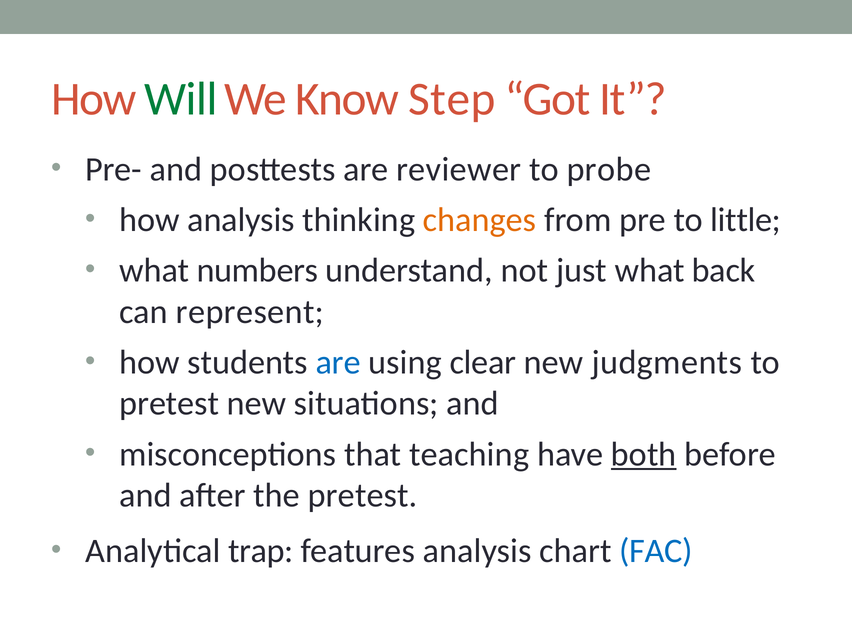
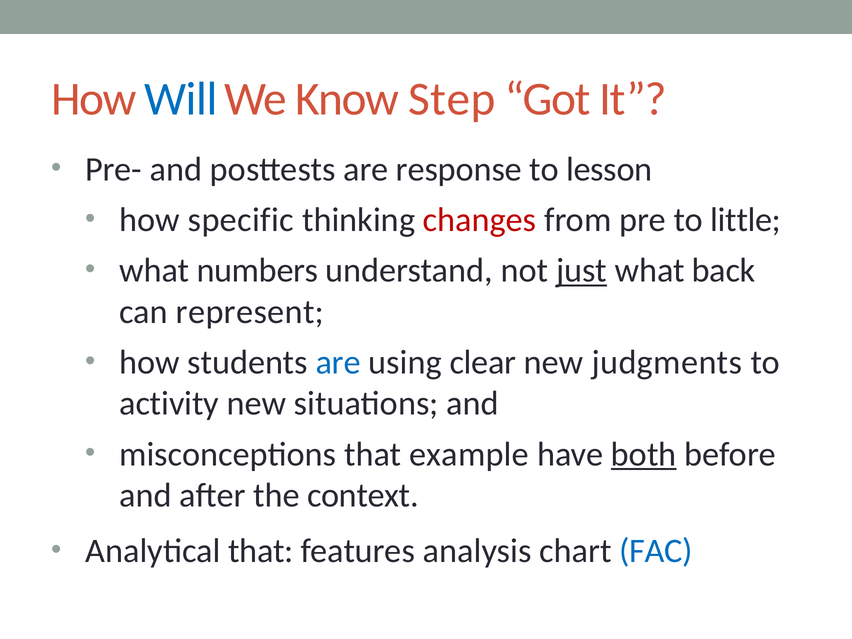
Will colour: green -> blue
reviewer: reviewer -> response
probe: probe -> lesson
how analysis: analysis -> specific
changes colour: orange -> red
just underline: none -> present
pretest at (169, 404): pretest -> activity
teaching: teaching -> example
the pretest: pretest -> context
Analytical trap: trap -> that
